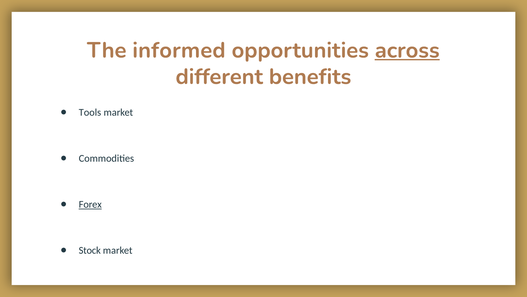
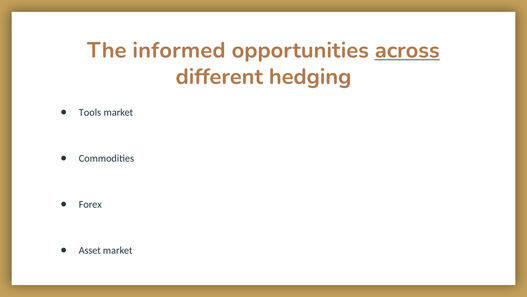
benefits: benefits -> hedging
Forex underline: present -> none
Stock: Stock -> Asset
